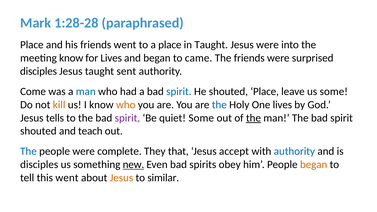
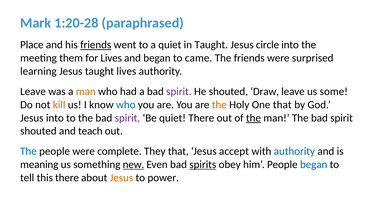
1:28-28: 1:28-28 -> 1:20-28
friends at (96, 45) underline: none -> present
a place: place -> quiet
Jesus were: were -> circle
meeting know: know -> them
disciples at (38, 71): disciples -> learning
taught sent: sent -> lives
Come at (33, 92): Come -> Leave
man at (86, 92) colour: blue -> orange
spirit at (179, 92) colour: blue -> purple
shouted Place: Place -> Draw
who at (126, 105) colour: orange -> blue
the at (219, 105) colour: blue -> orange
One lives: lives -> that
Jesus tells: tells -> into
quiet Some: Some -> There
disciples at (39, 165): disciples -> meaning
spirits underline: none -> present
began at (314, 165) colour: orange -> blue
this went: went -> there
similar: similar -> power
